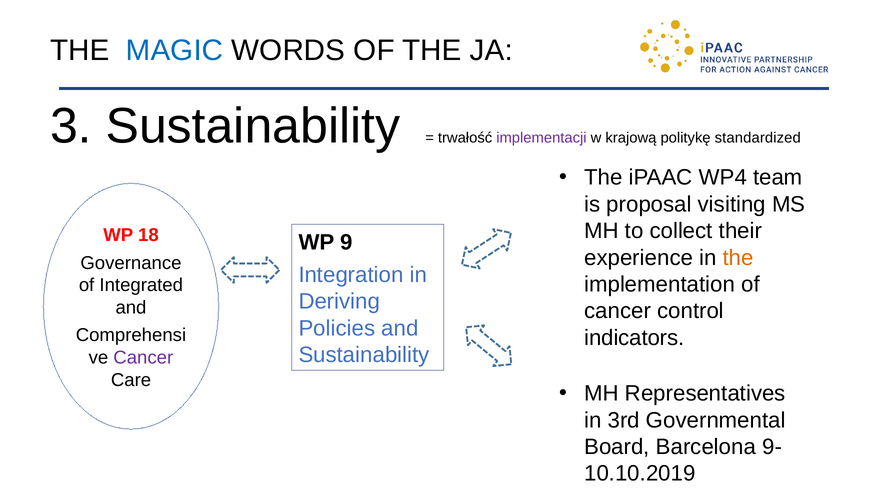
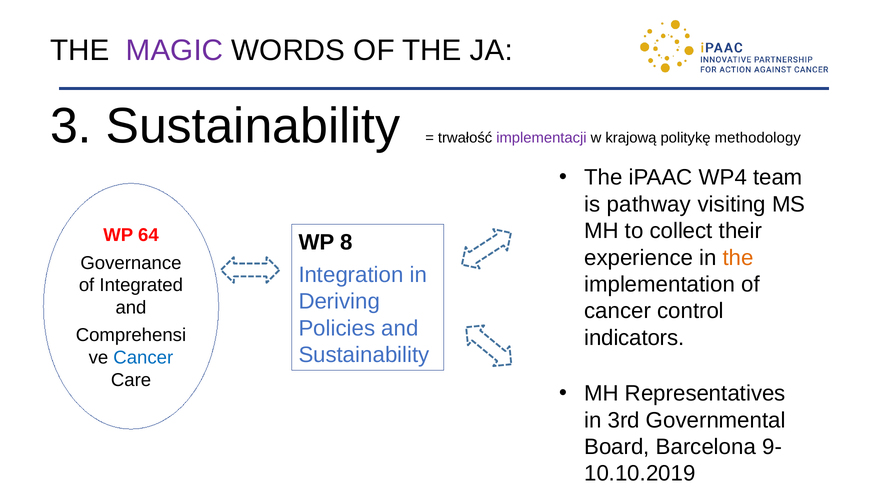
MAGIC colour: blue -> purple
standardized: standardized -> methodology
proposal: proposal -> pathway
18: 18 -> 64
9: 9 -> 8
Cancer at (143, 357) colour: purple -> blue
